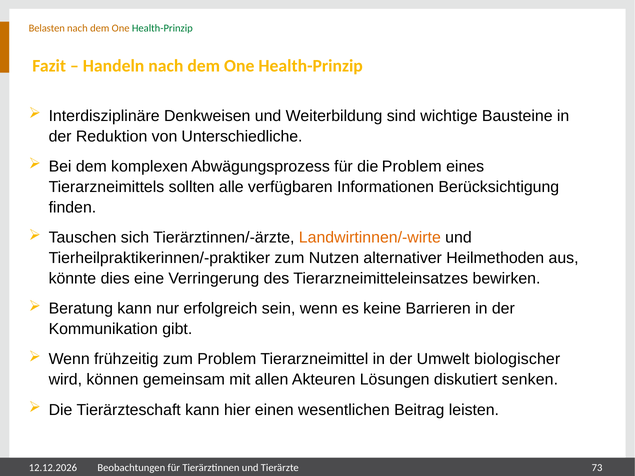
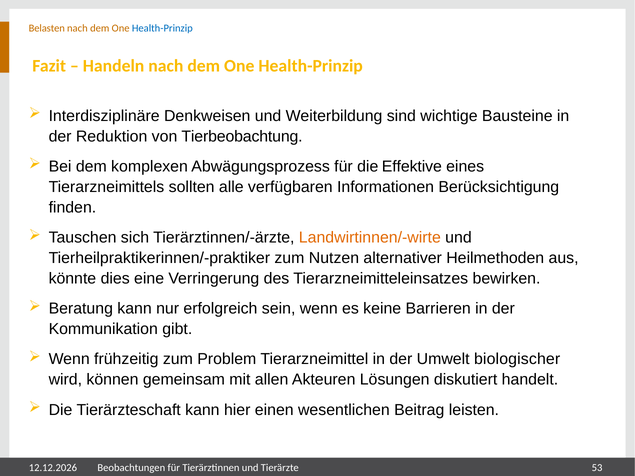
Health-Prinzip at (162, 28) colour: green -> blue
Unterschiedliche: Unterschiedliche -> Tierbeobachtung
die Problem: Problem -> Effektive
senken: senken -> handelt
73: 73 -> 53
